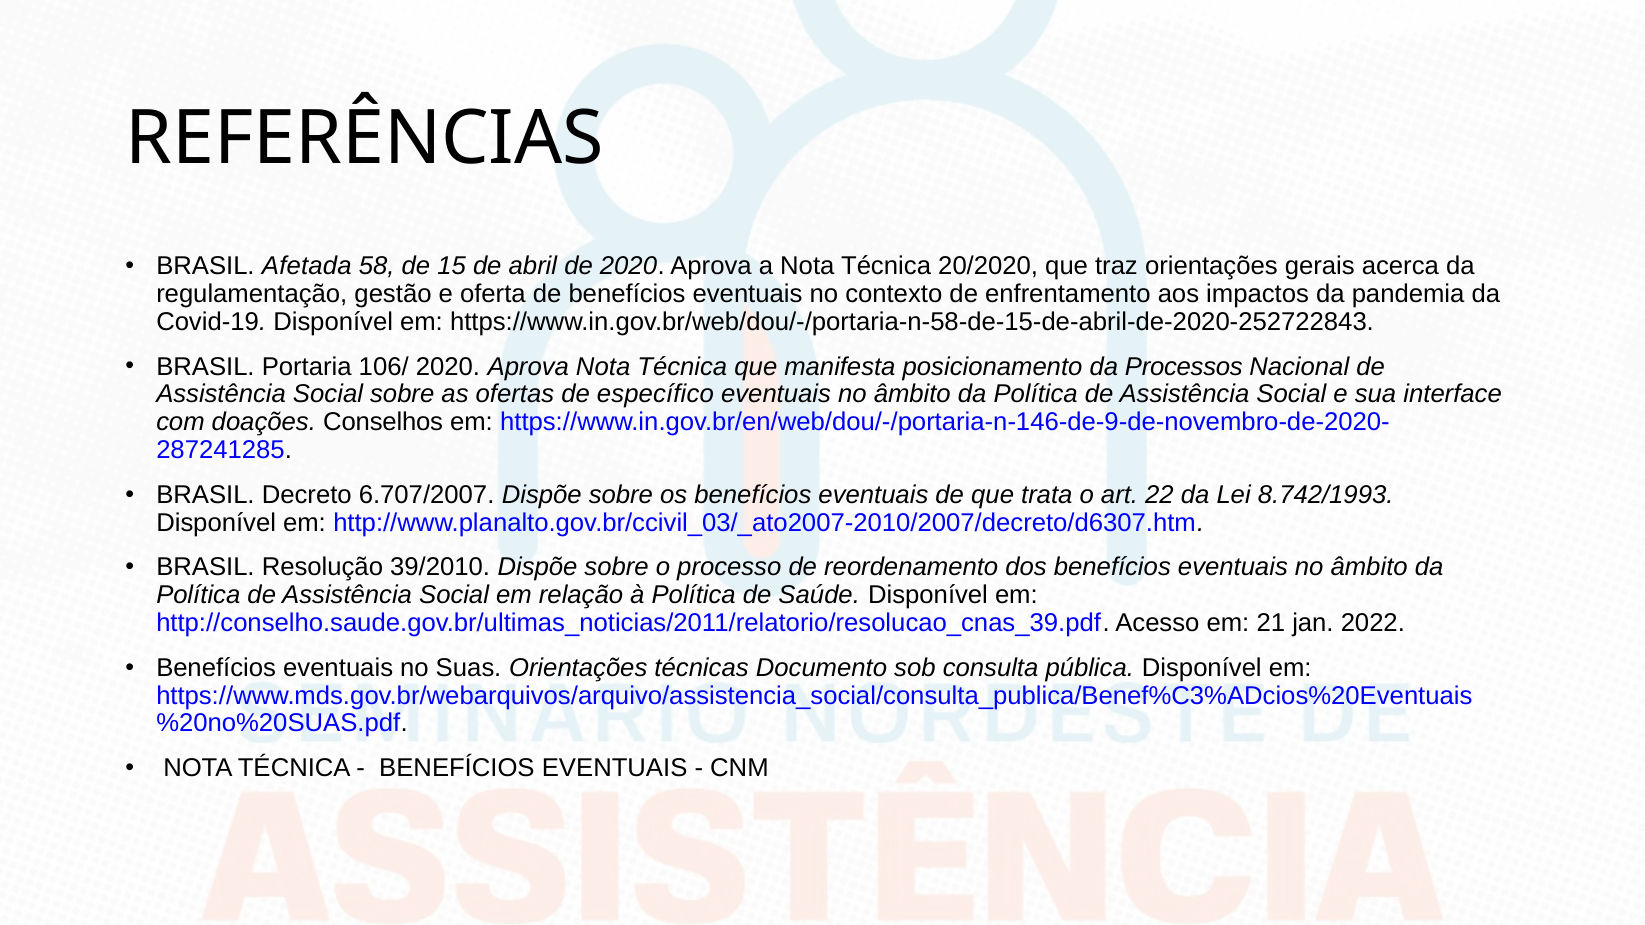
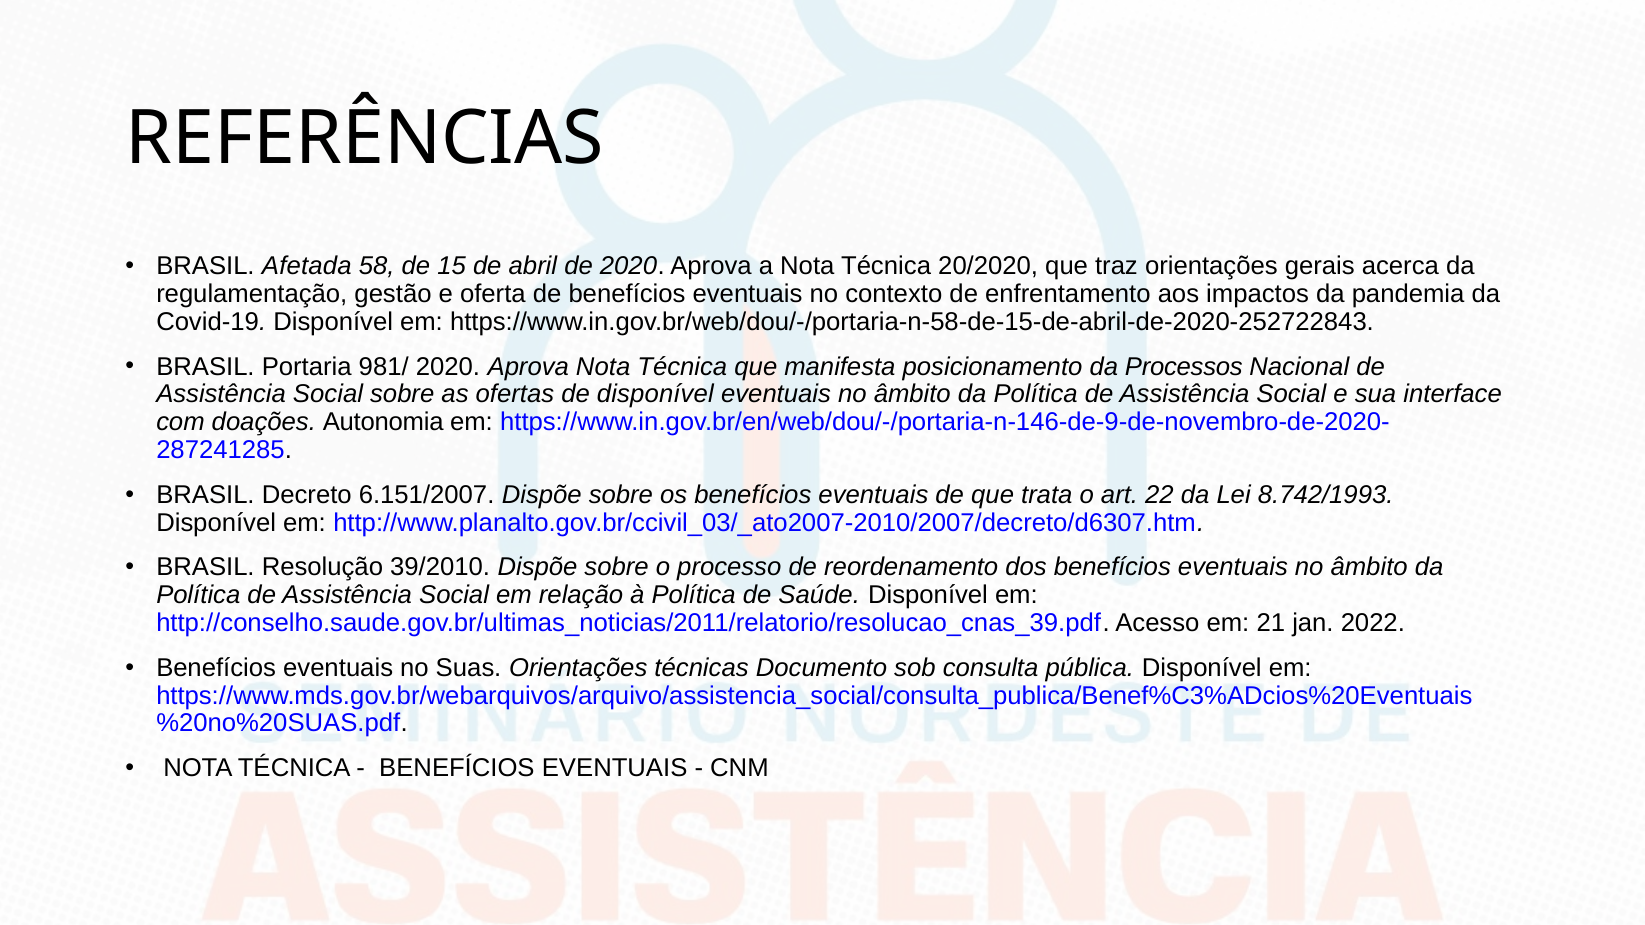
106/: 106/ -> 981/
de específico: específico -> disponível
Conselhos: Conselhos -> Autonomia
6.707/2007: 6.707/2007 -> 6.151/2007
